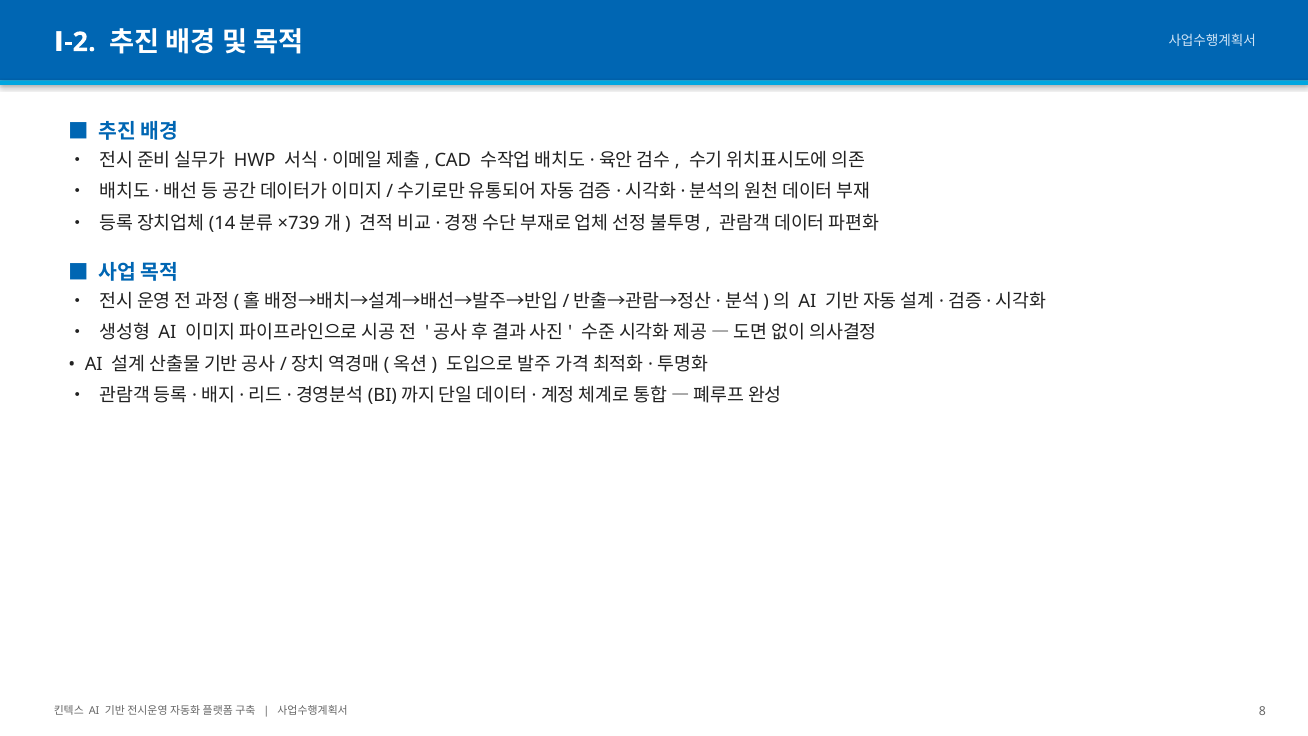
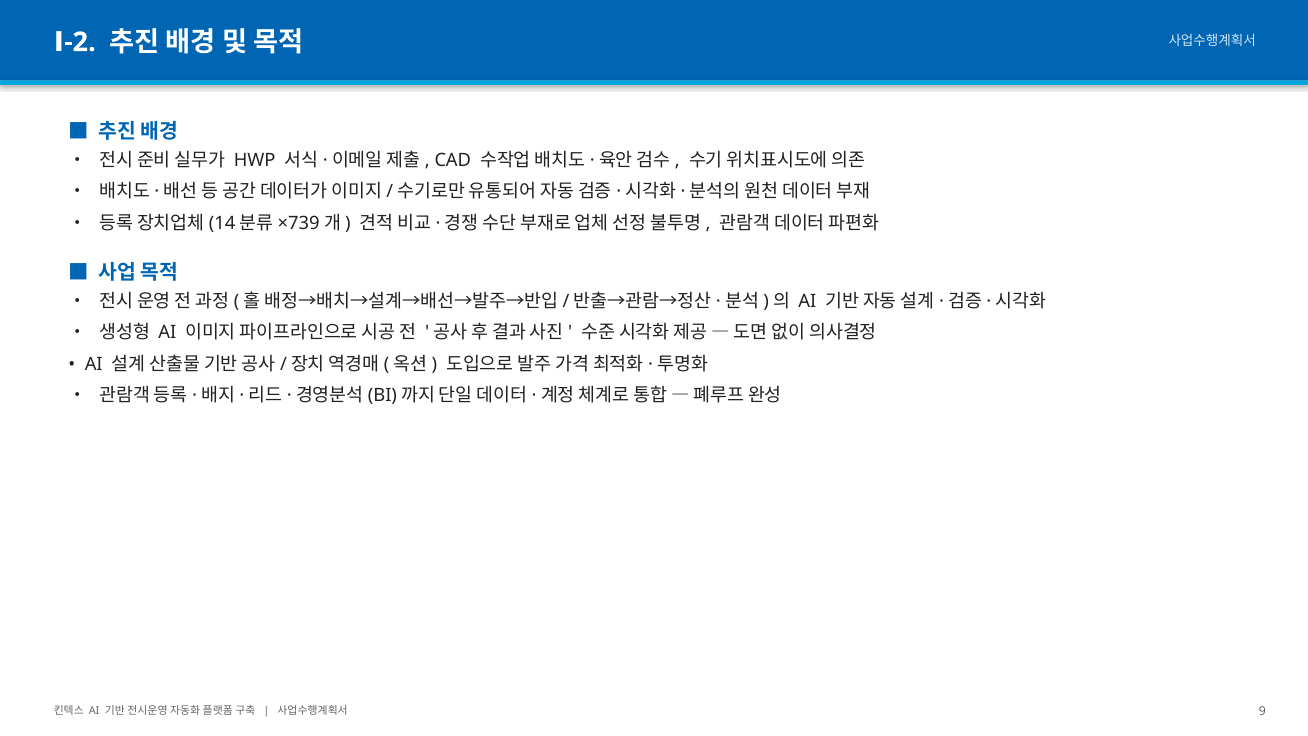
8: 8 -> 9
